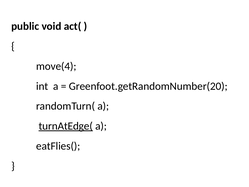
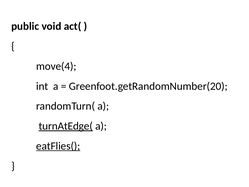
eatFlies( underline: none -> present
